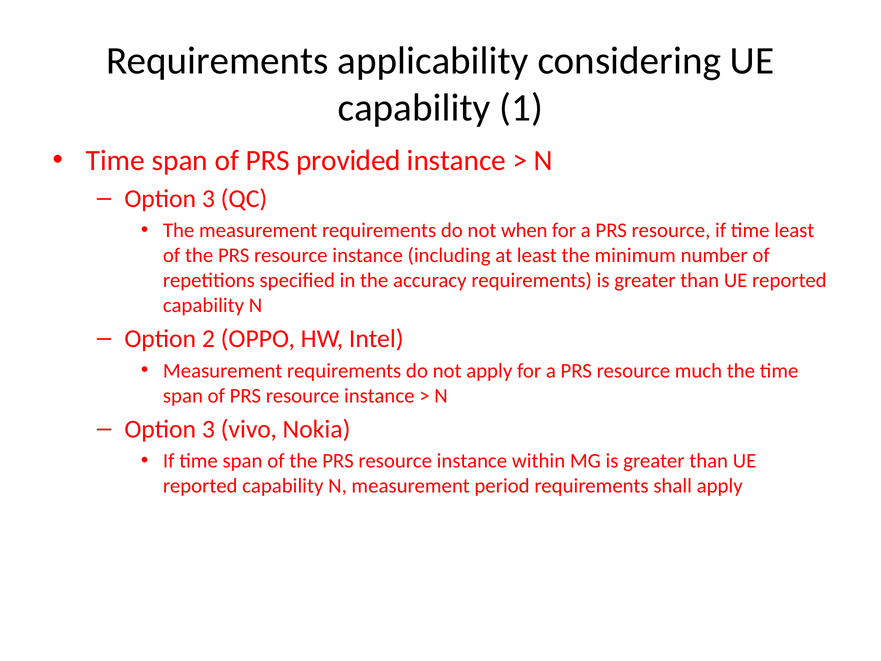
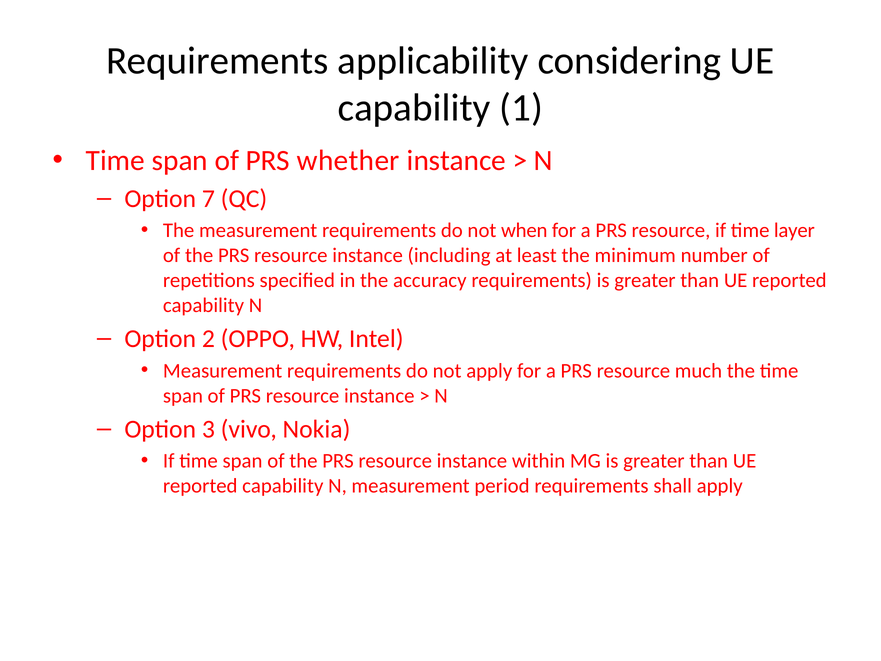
provided: provided -> whether
3 at (208, 199): 3 -> 7
time least: least -> layer
